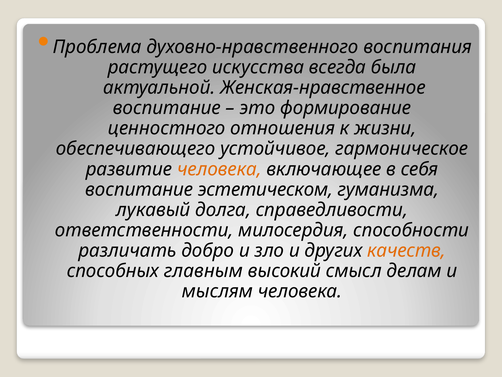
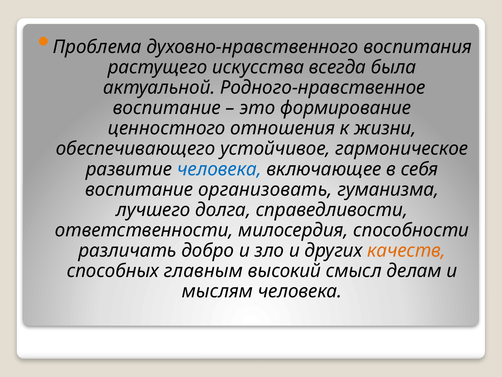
Женская-нравственное: Женская-нравственное -> Родного-нравственное
человека at (219, 169) colour: orange -> blue
эстетическом: эстетическом -> организовать
лукавый: лукавый -> лучшего
